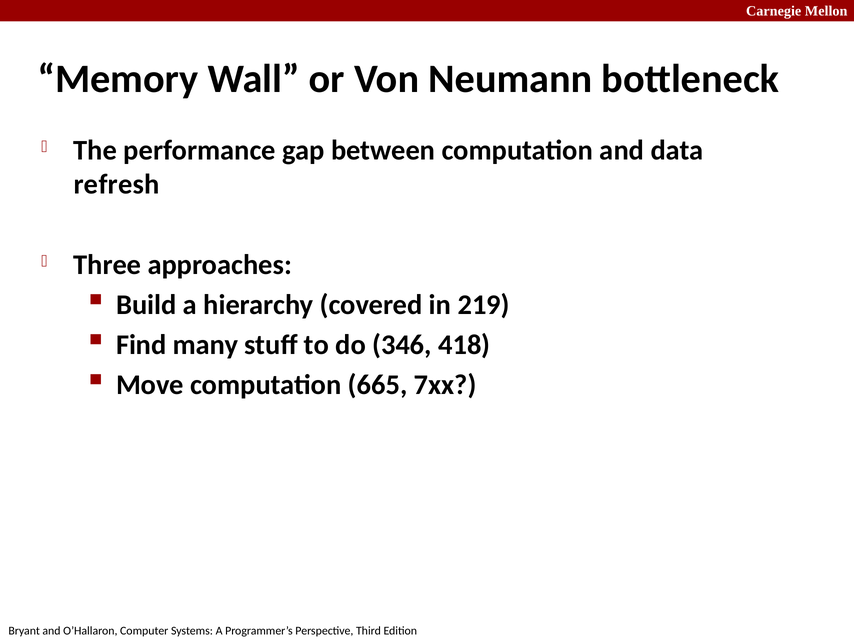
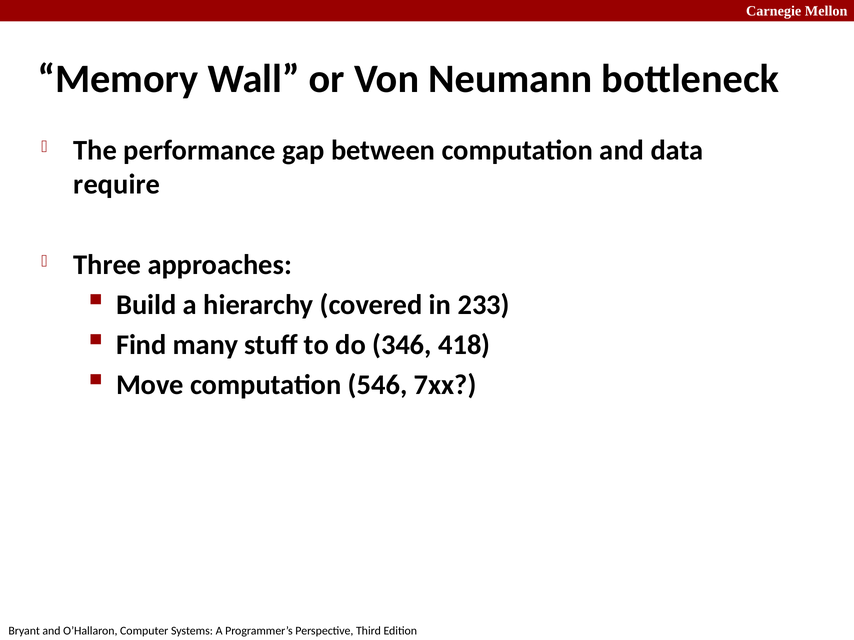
refresh: refresh -> require
219: 219 -> 233
665: 665 -> 546
